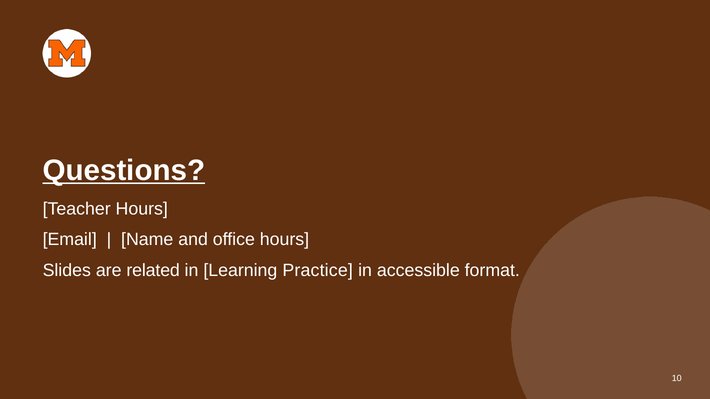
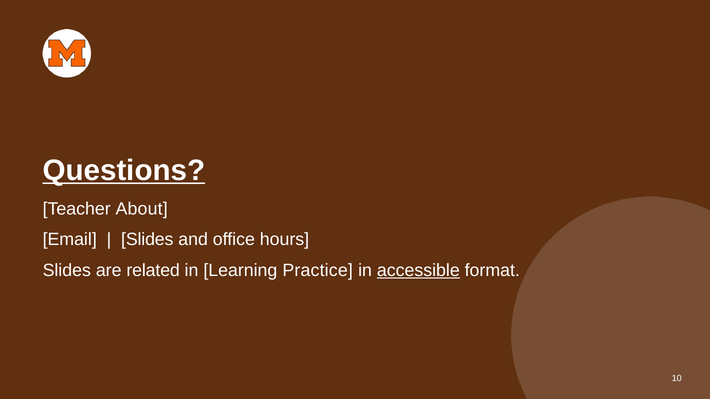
Teacher Hours: Hours -> About
Name at (147, 240): Name -> Slides
accessible underline: none -> present
